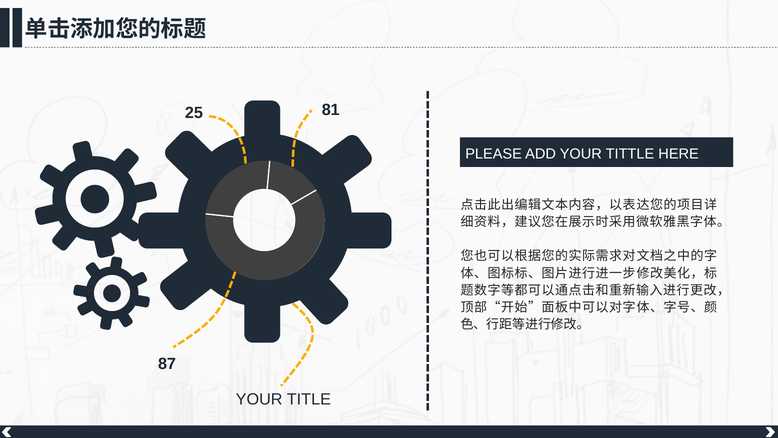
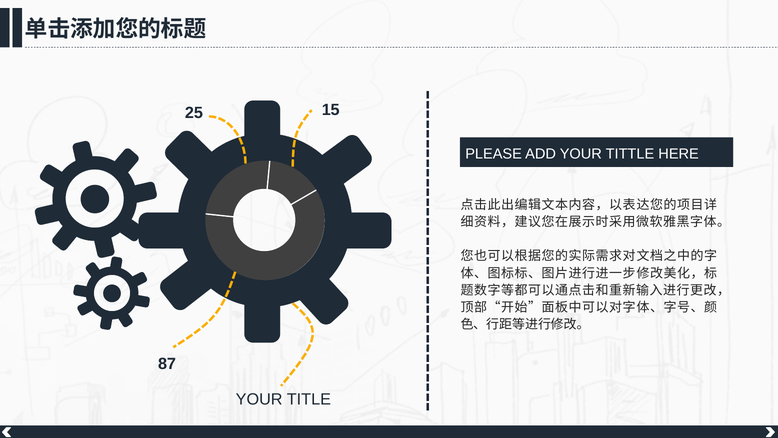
81: 81 -> 15
